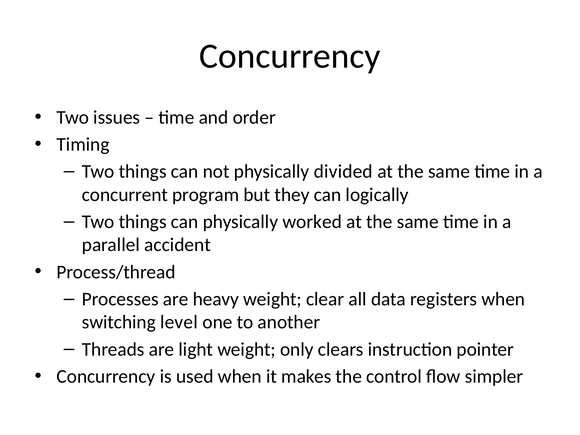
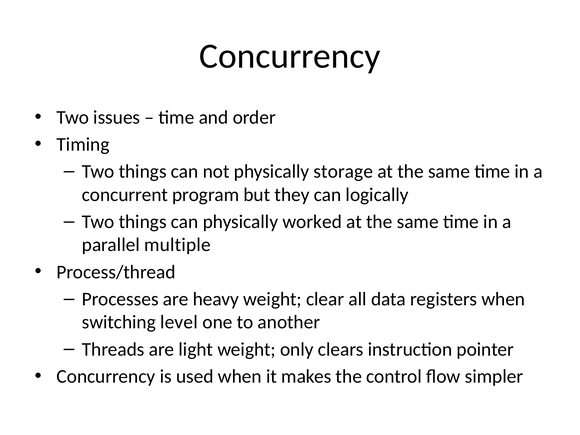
divided: divided -> storage
accident: accident -> multiple
